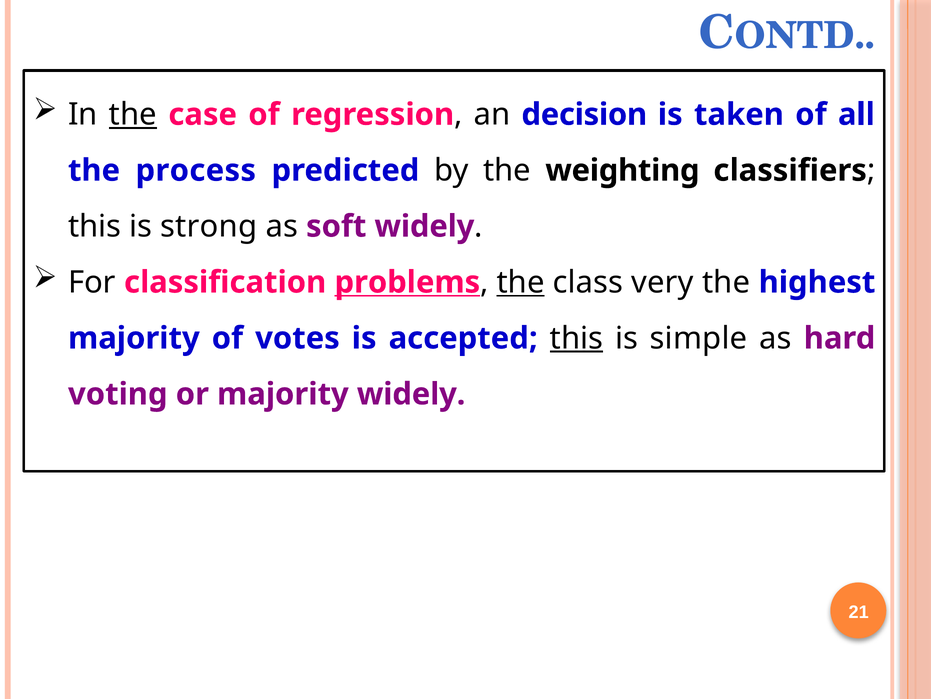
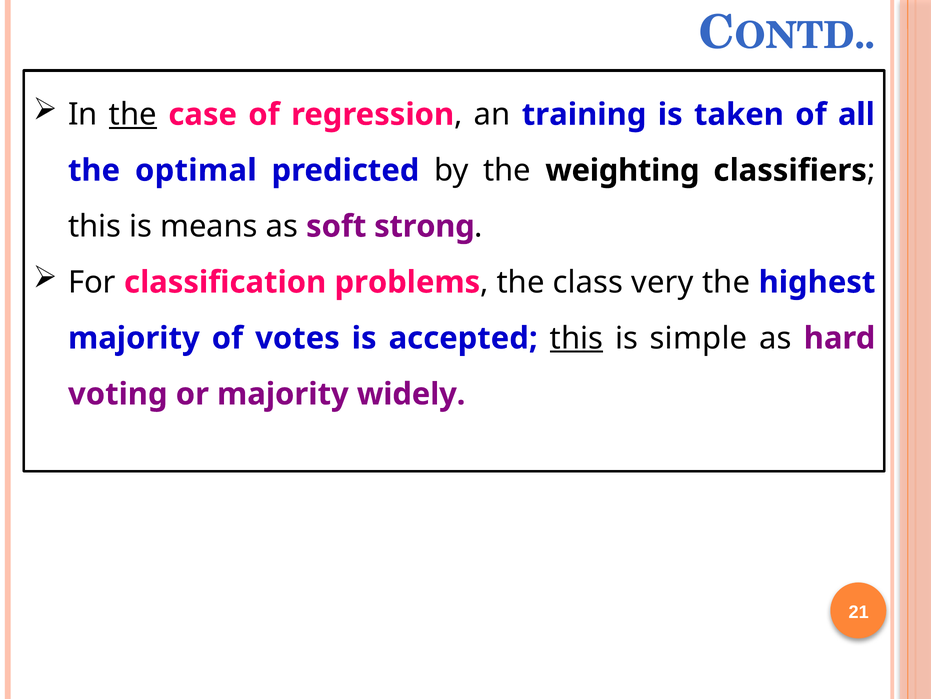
decision: decision -> training
process: process -> optimal
strong: strong -> means
soft widely: widely -> strong
problems underline: present -> none
the at (521, 282) underline: present -> none
